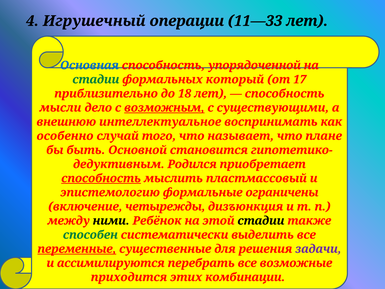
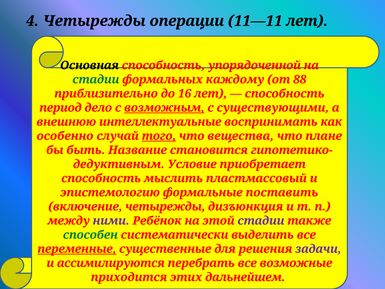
4 Игрушечный: Игрушечный -> Четырежды
11—33: 11—33 -> 11—11
Основная colour: blue -> black
который: который -> каждому
17: 17 -> 88
18: 18 -> 16
мысли: мысли -> период
интеллектуальное: интеллектуальное -> интеллектуальные
того underline: none -> present
называет: называет -> вещества
Основной: Основной -> Название
Родился: Родился -> Условие
способность at (101, 178) underline: present -> none
ограничены: ограничены -> поставить
ними colour: black -> purple
стадии at (261, 221) colour: black -> purple
комбинации: комбинации -> дальнейшем
